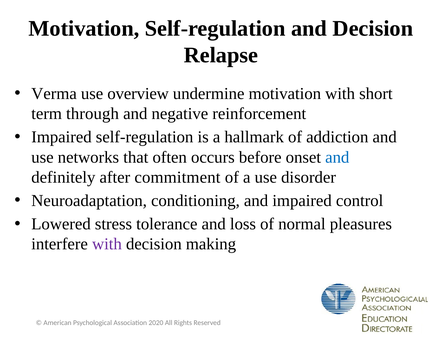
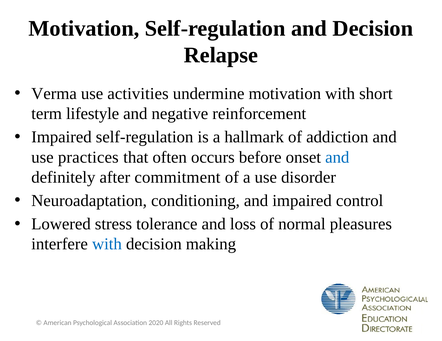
overview: overview -> activities
through: through -> lifestyle
networks: networks -> practices
with at (107, 245) colour: purple -> blue
